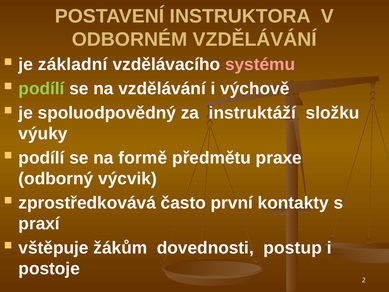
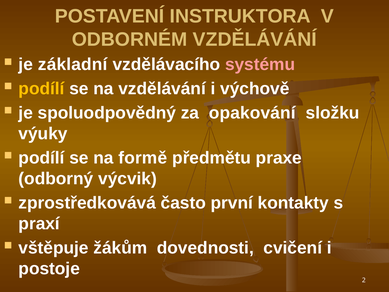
podílí at (41, 89) colour: light green -> yellow
instruktáží: instruktáží -> opakování
postup: postup -> cvičení
